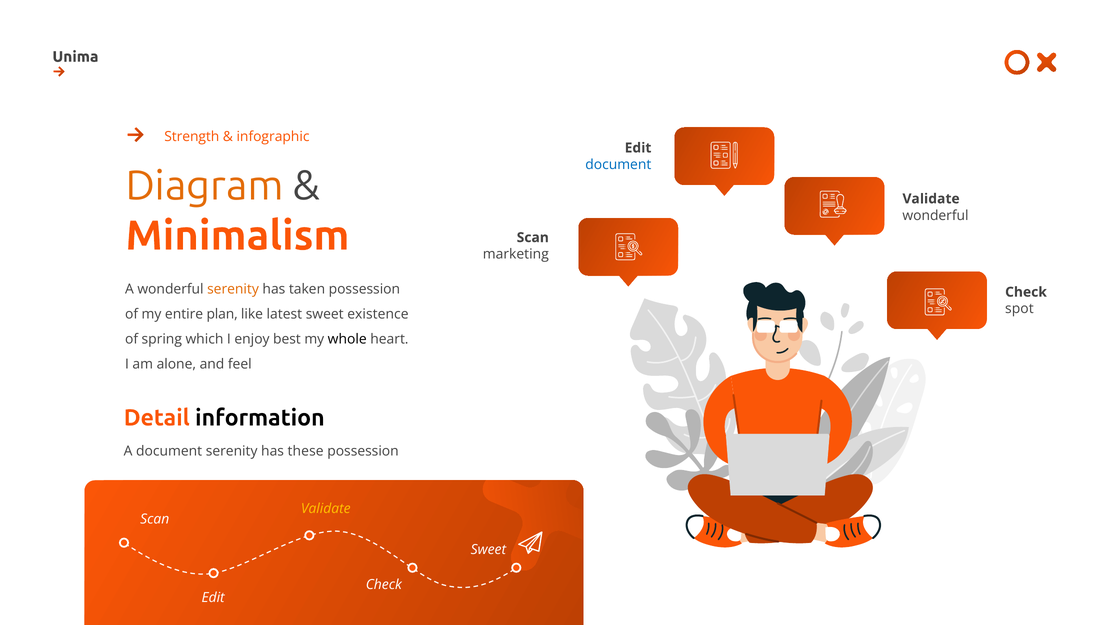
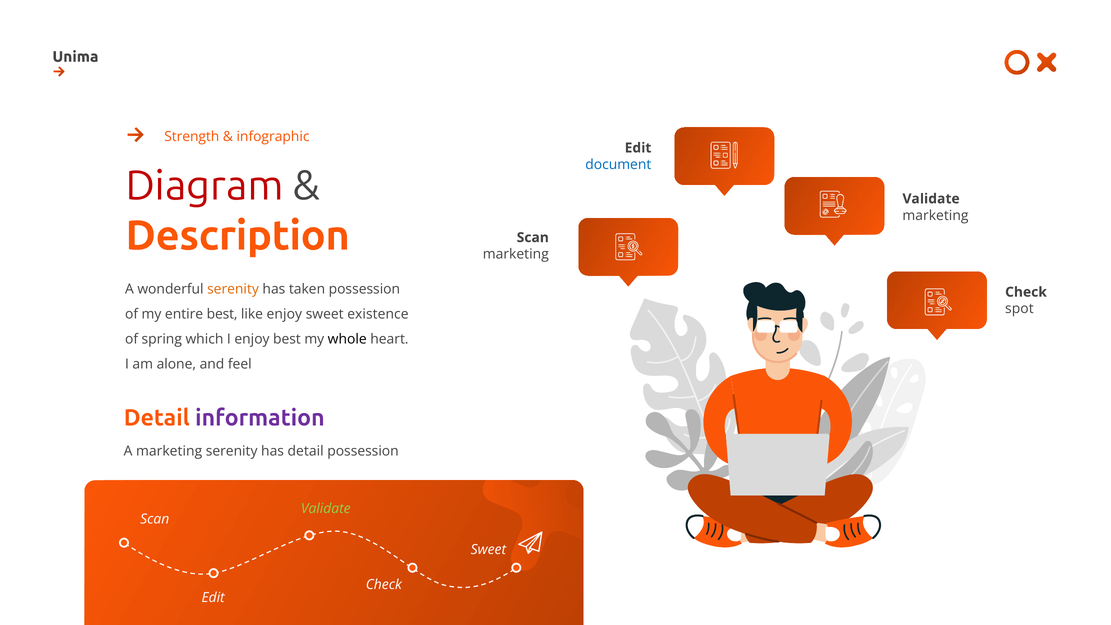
Diagram colour: orange -> red
wonderful at (935, 215): wonderful -> marketing
Minimalism: Minimalism -> Description
entire plan: plan -> best
like latest: latest -> enjoy
information colour: black -> purple
A document: document -> marketing
has these: these -> detail
Validate at (326, 508) colour: yellow -> light green
